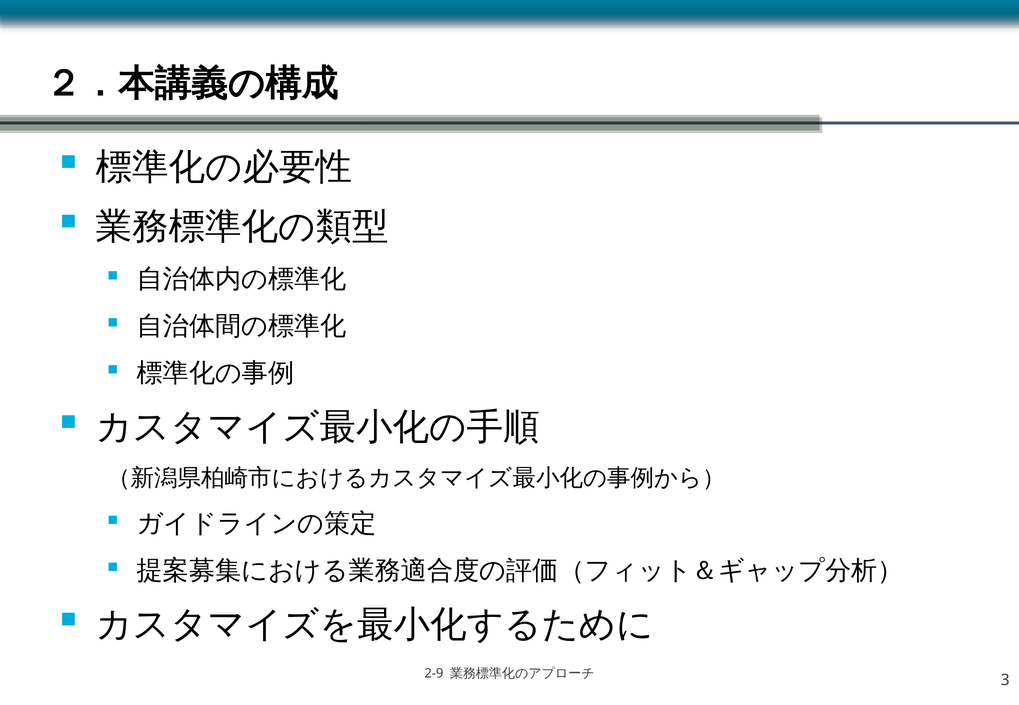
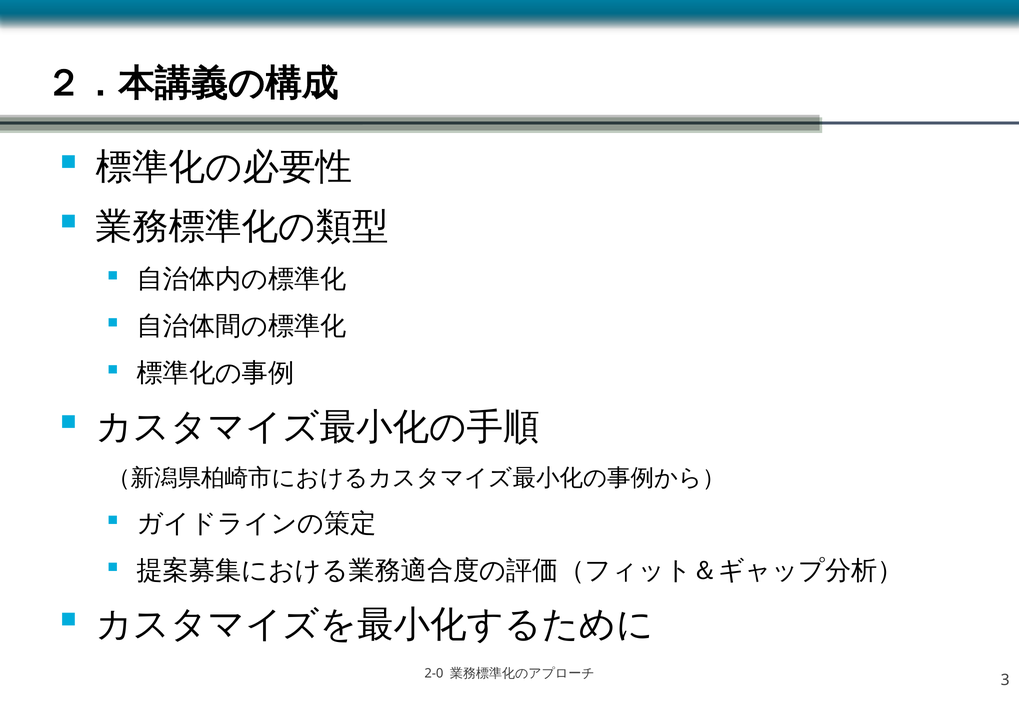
2-9: 2-9 -> 2-0
